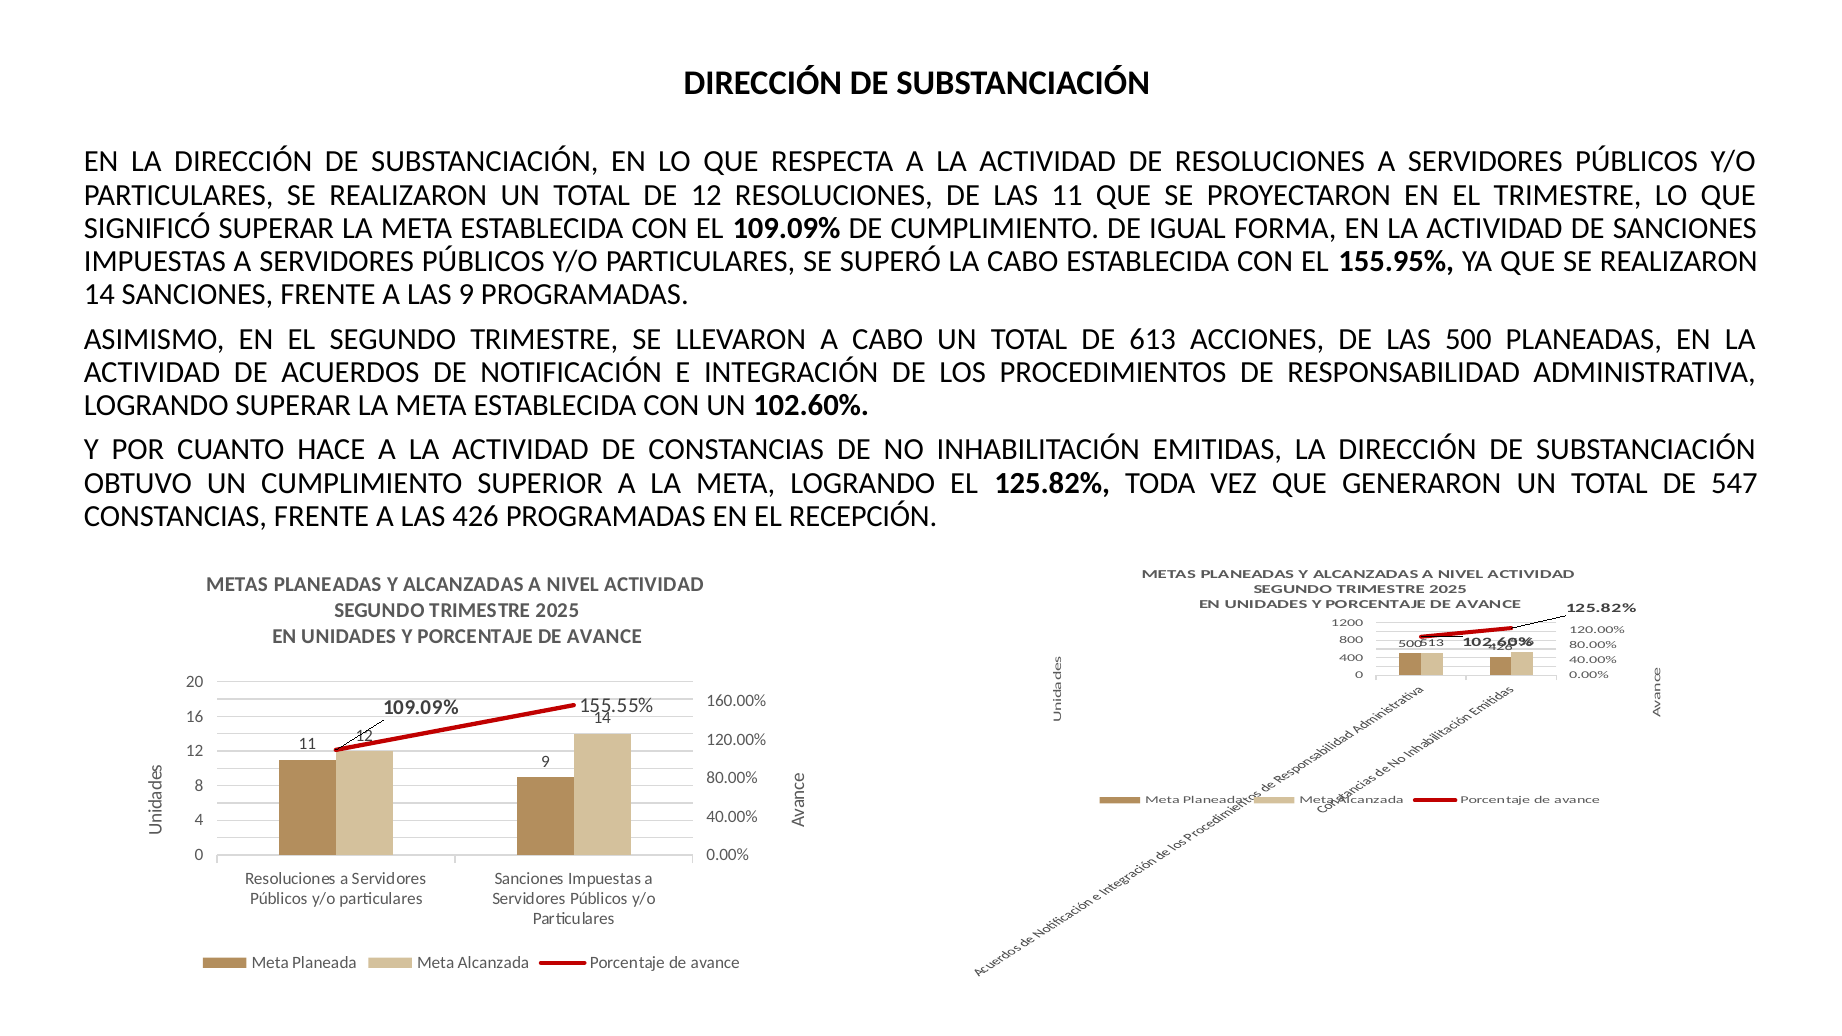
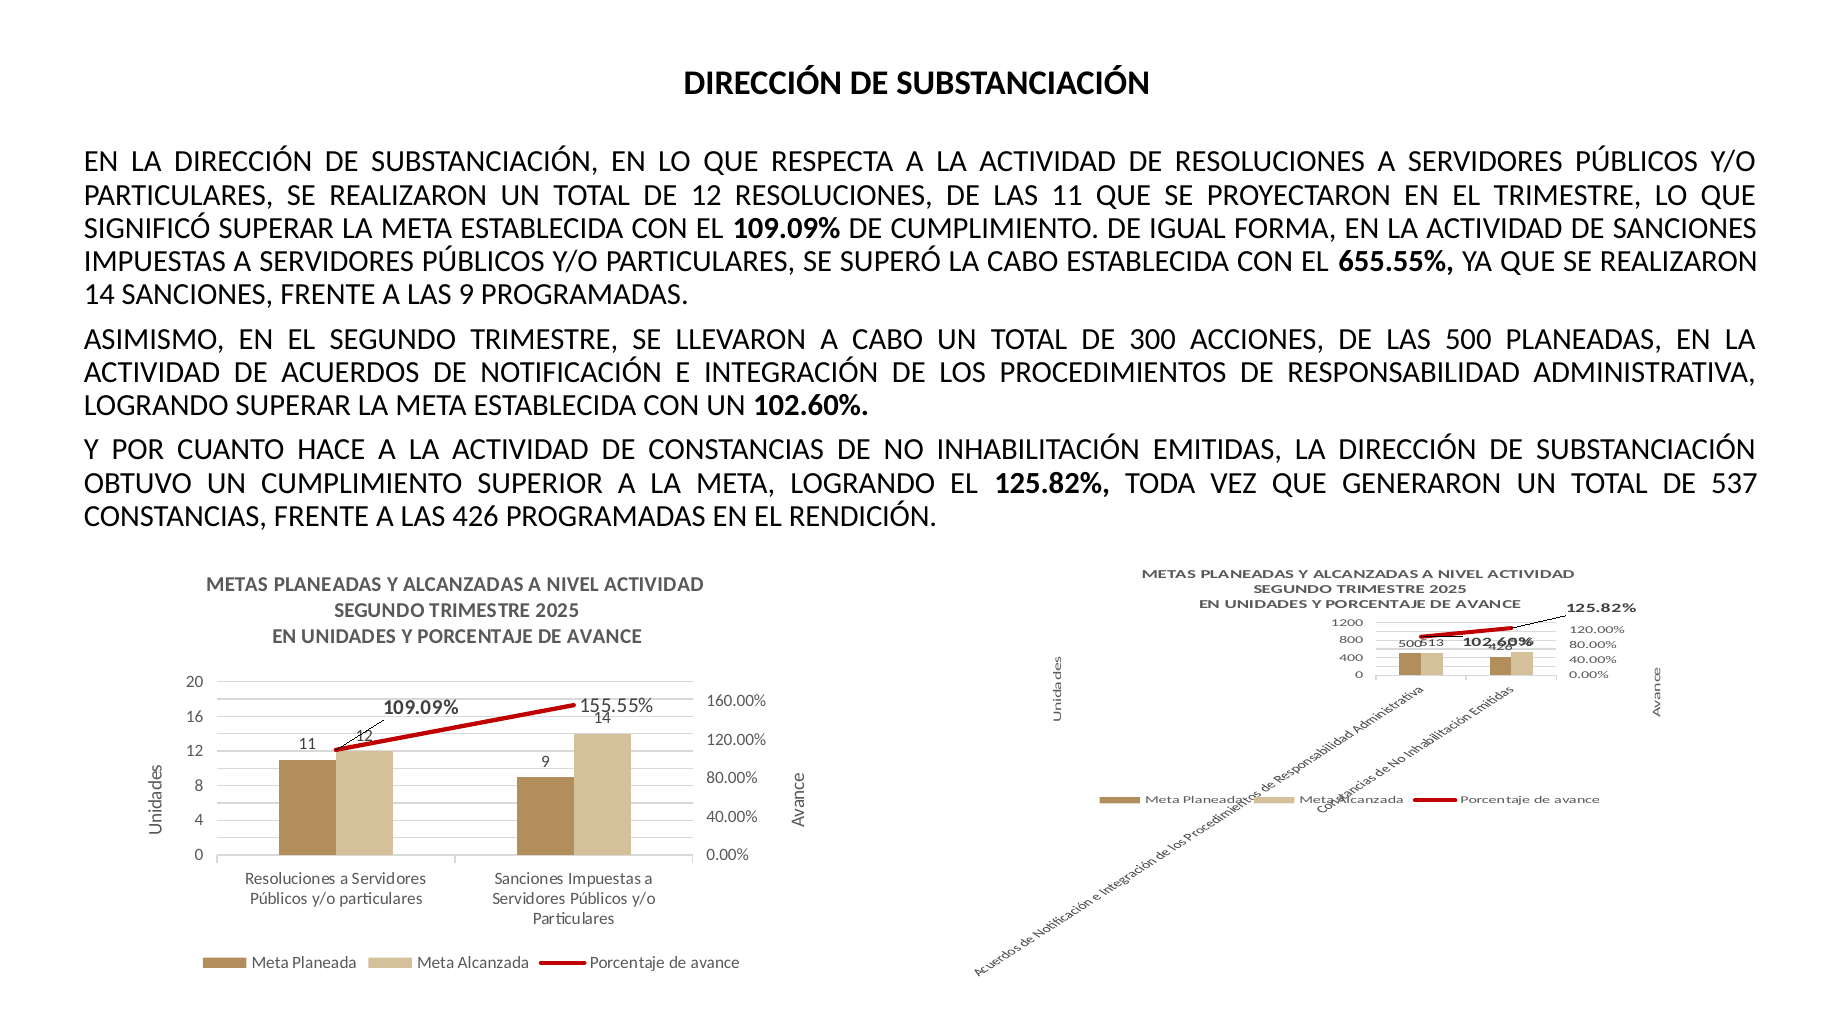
155.95%: 155.95% -> 655.55%
613: 613 -> 300
547: 547 -> 537
RECEPCIÓN: RECEPCIÓN -> RENDICIÓN
